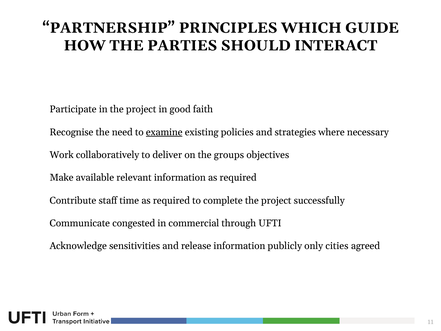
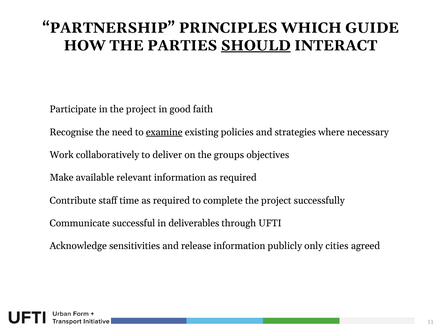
SHOULD underline: none -> present
congested: congested -> successful
commercial: commercial -> deliverables
